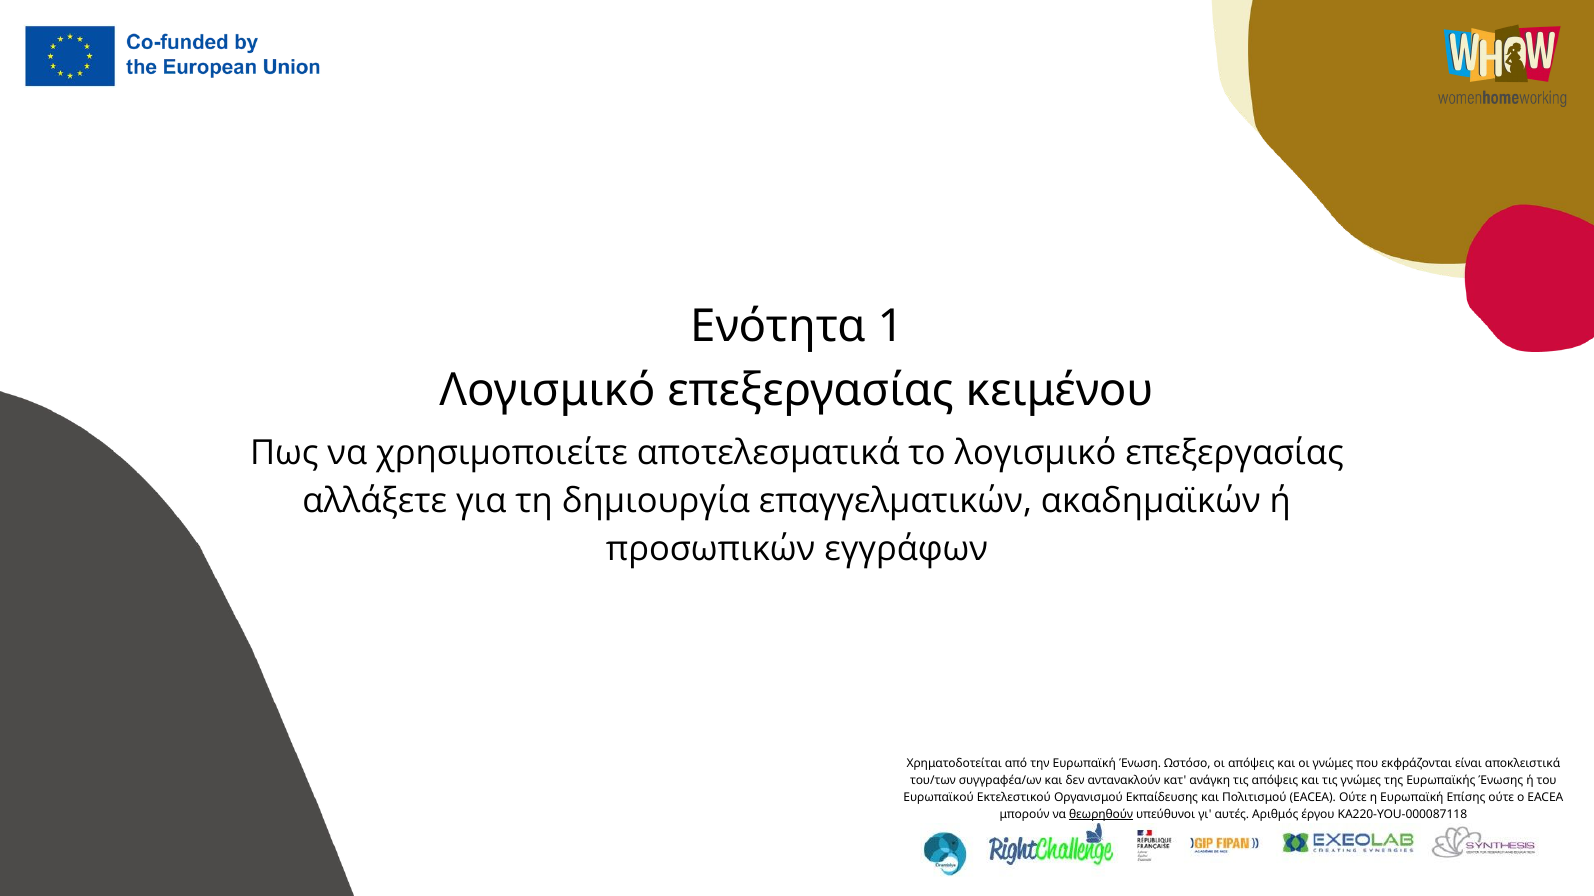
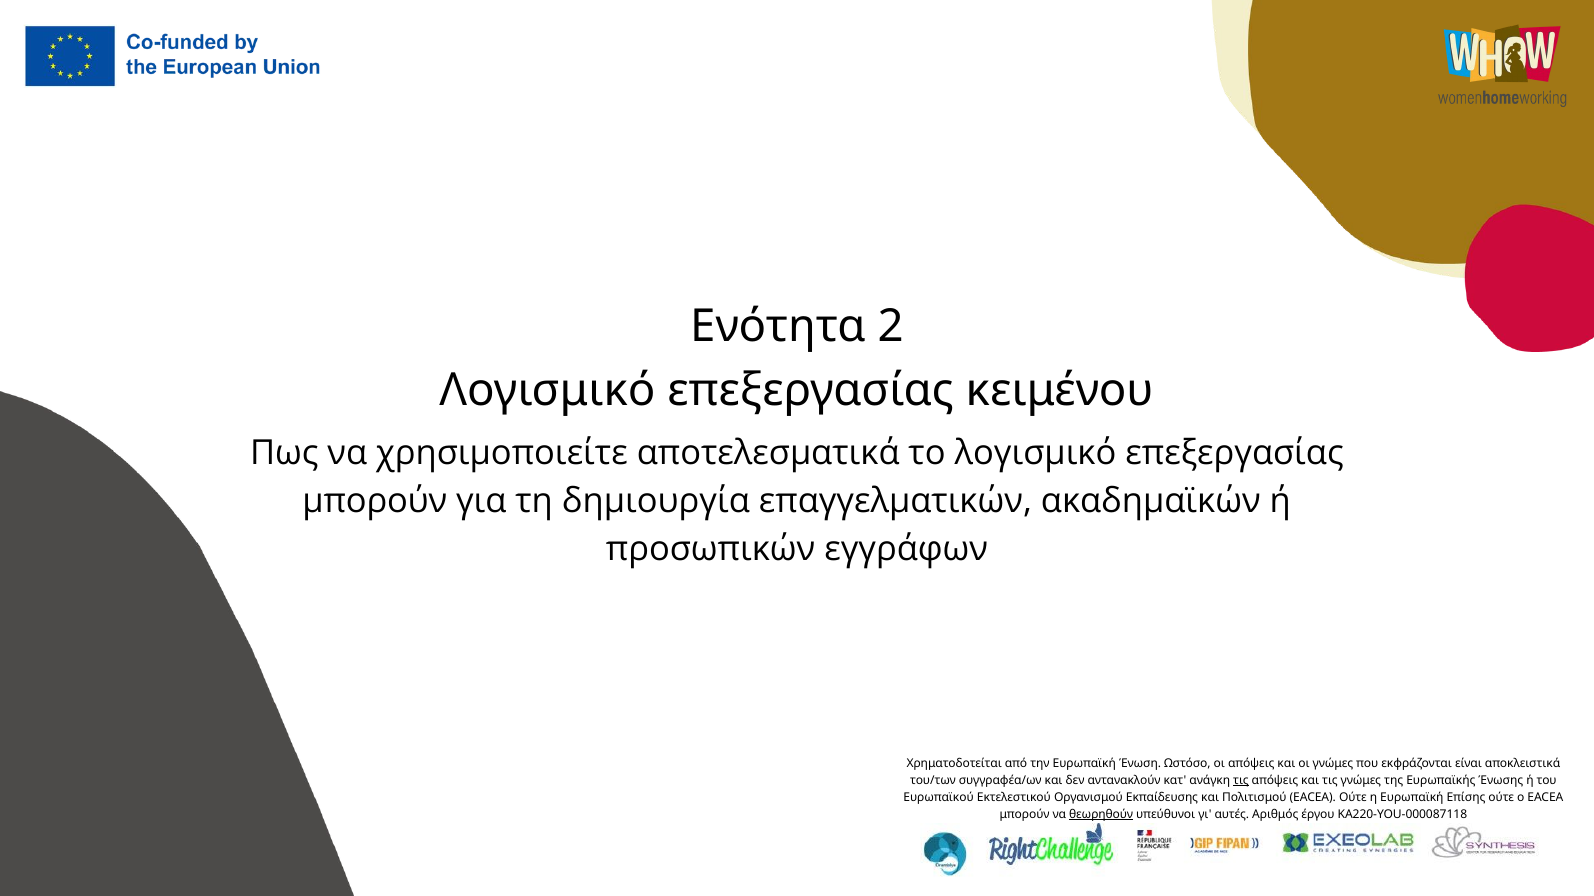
1: 1 -> 2
αλλάξετε at (375, 501): αλλάξετε -> μπορούν
τις at (1241, 781) underline: none -> present
